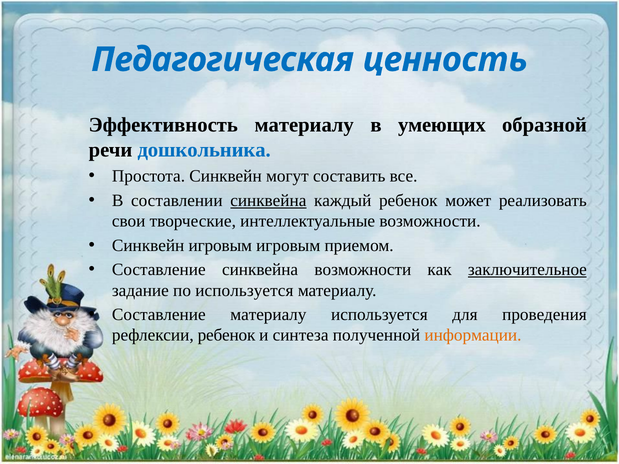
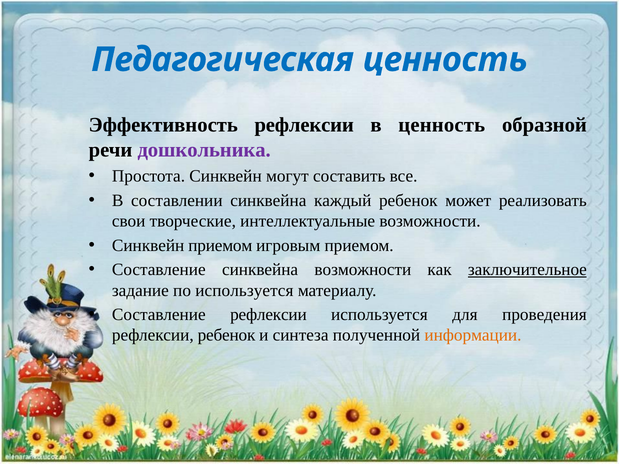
Эффективность материалу: материалу -> рефлексии
в умеющих: умеющих -> ценность
дошкольника colour: blue -> purple
синквейна at (268, 201) underline: present -> none
Синквейн игровым: игровым -> приемом
Составление материалу: материалу -> рефлексии
